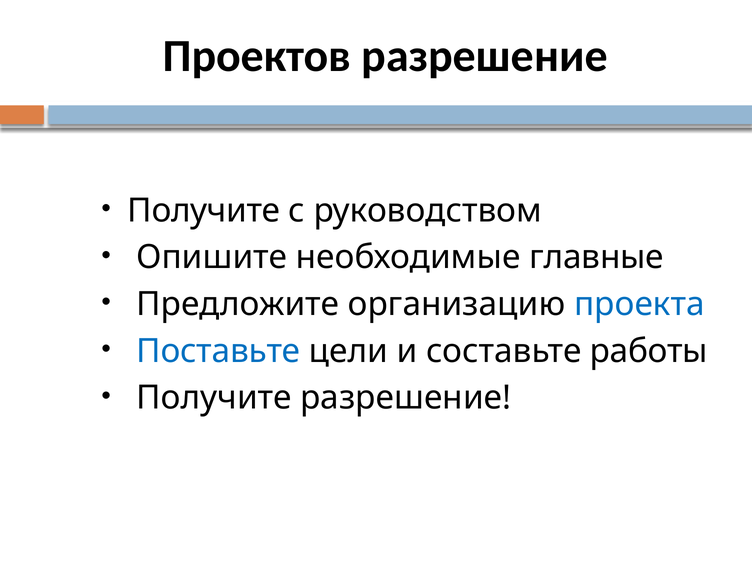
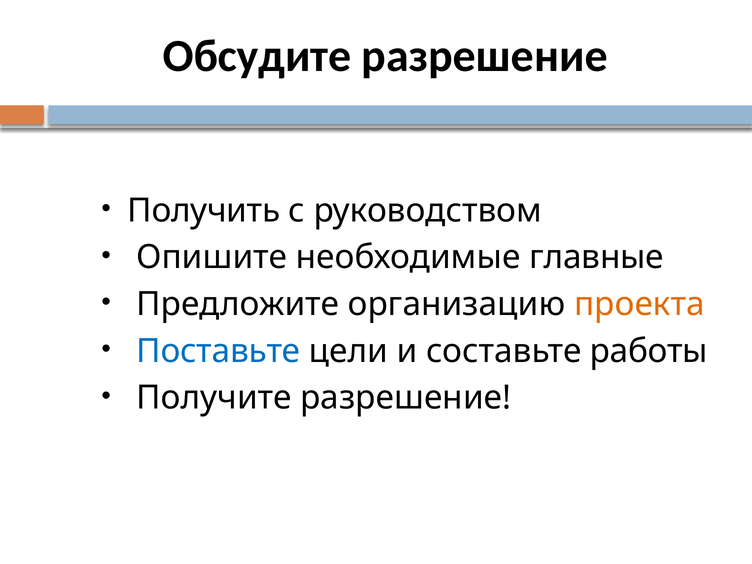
Проектов: Проектов -> Обсудите
Получите at (204, 211): Получите -> Получить
проекта colour: blue -> orange
